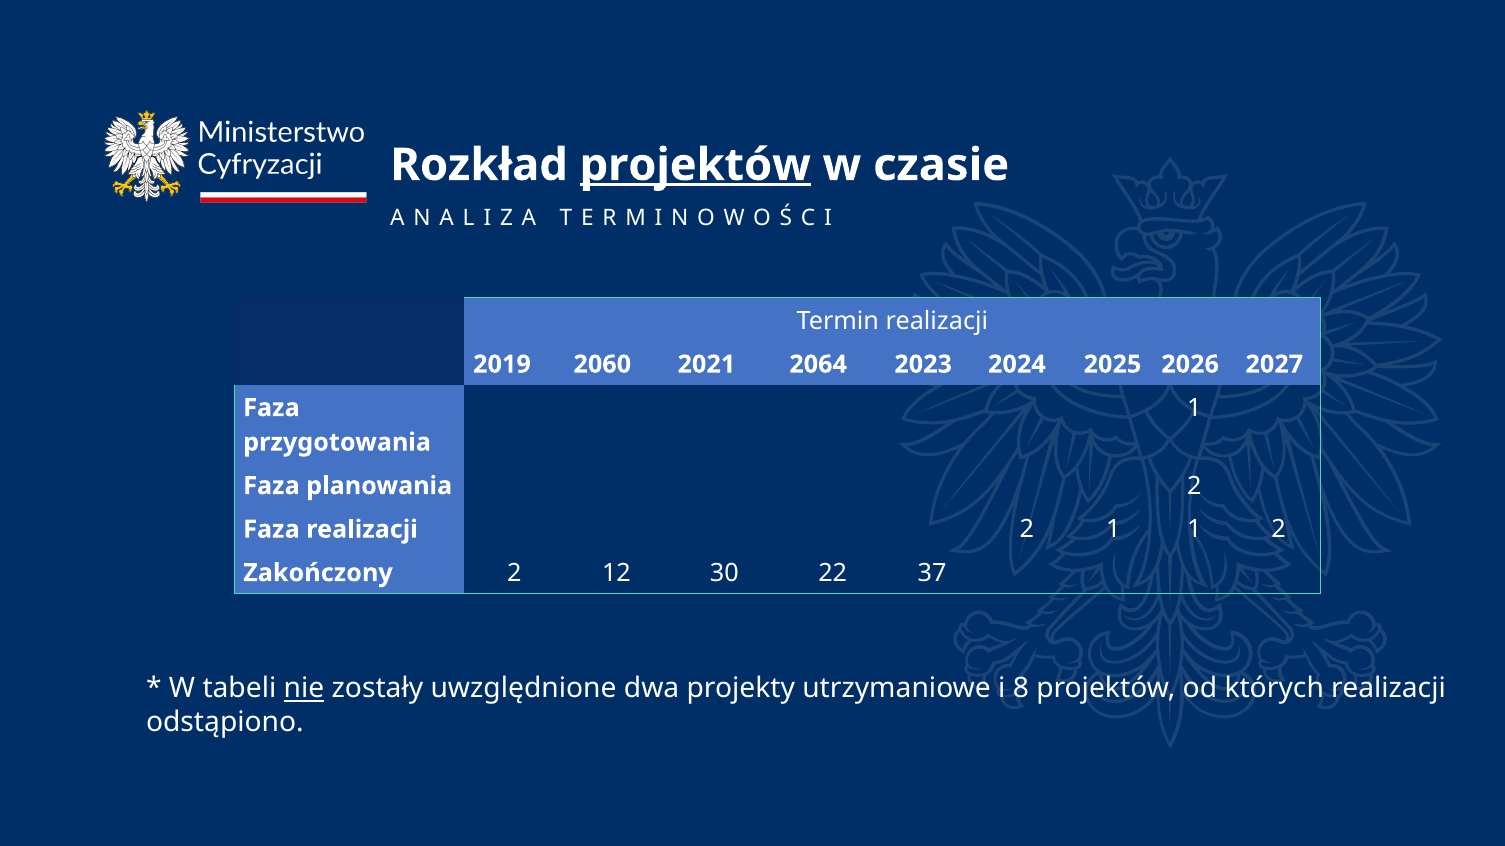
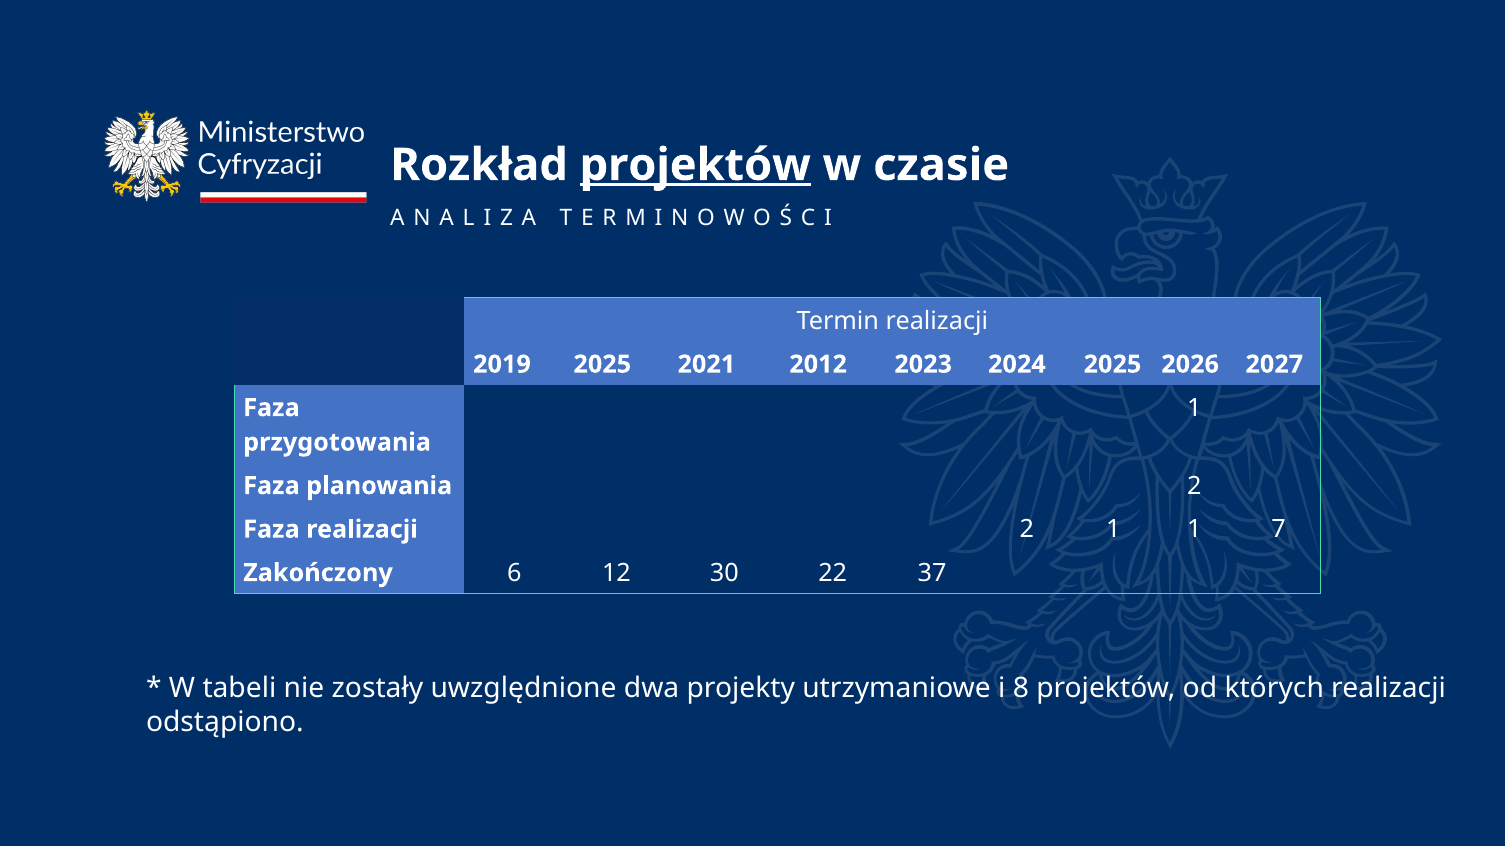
2019 2060: 2060 -> 2025
2064: 2064 -> 2012
1 2: 2 -> 7
Zakończony 2: 2 -> 6
nie underline: present -> none
